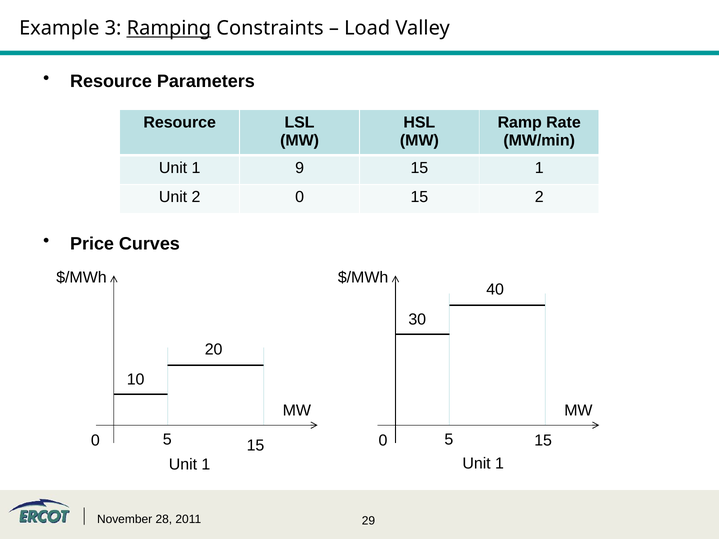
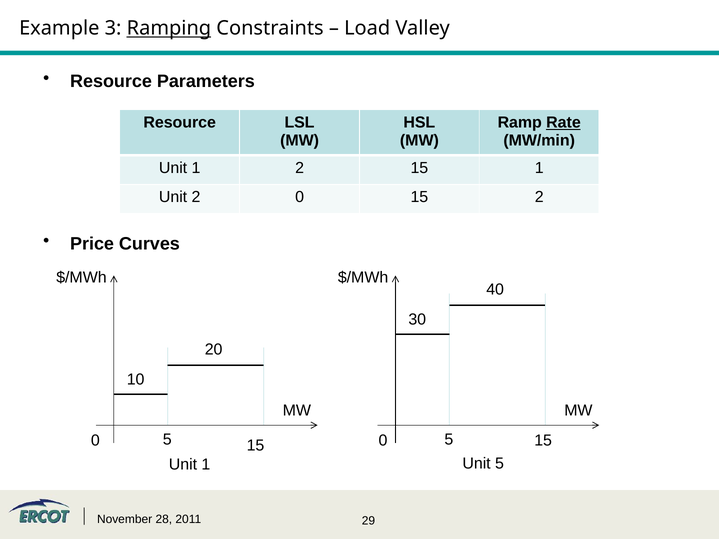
Rate underline: none -> present
1 9: 9 -> 2
1 Unit 1: 1 -> 5
